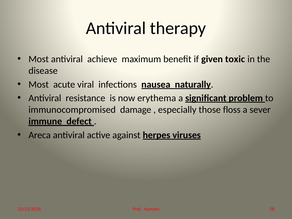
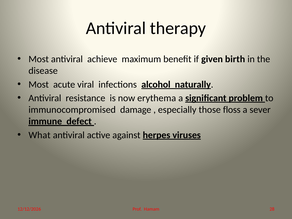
toxic: toxic -> birth
nausea: nausea -> alcohol
Areca: Areca -> What
